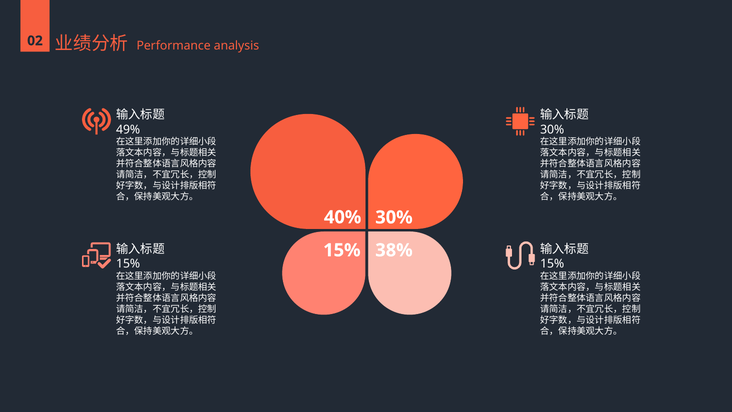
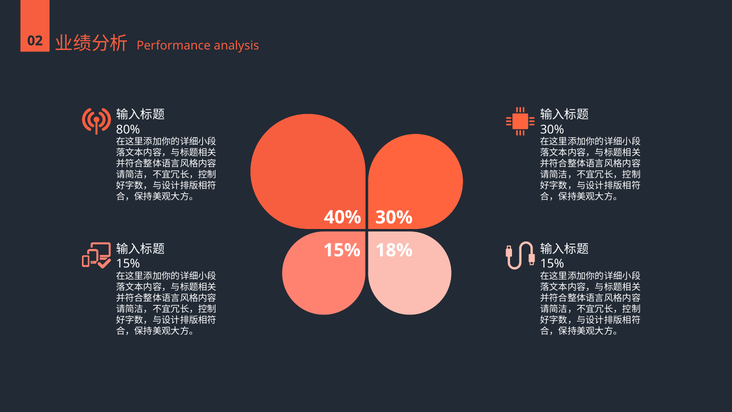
49%: 49% -> 80%
38%: 38% -> 18%
